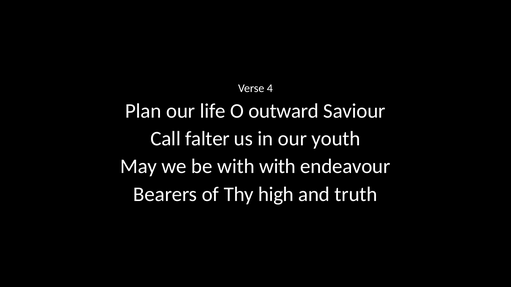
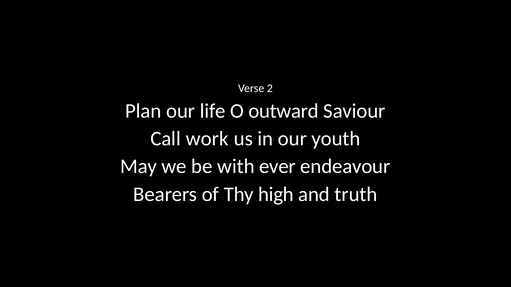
4: 4 -> 2
falter: falter -> work
with with: with -> ever
